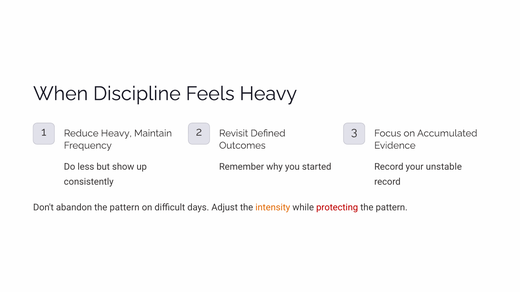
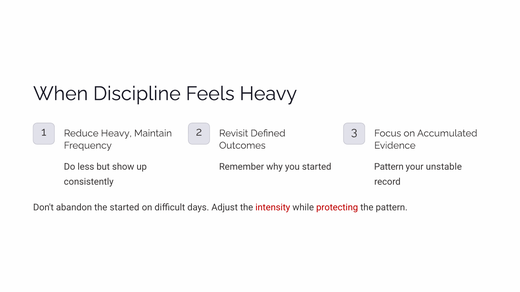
Record at (389, 167): Record -> Pattern
abandon the pattern: pattern -> started
intensity colour: orange -> red
